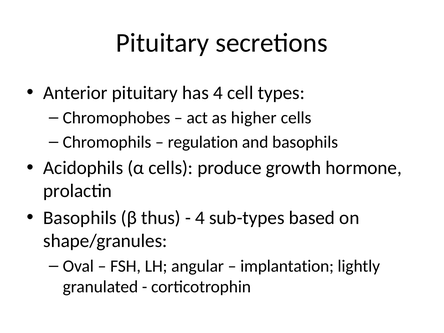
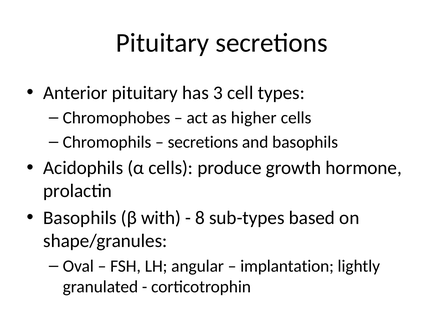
has 4: 4 -> 3
regulation at (203, 142): regulation -> secretions
thus: thus -> with
4 at (200, 218): 4 -> 8
